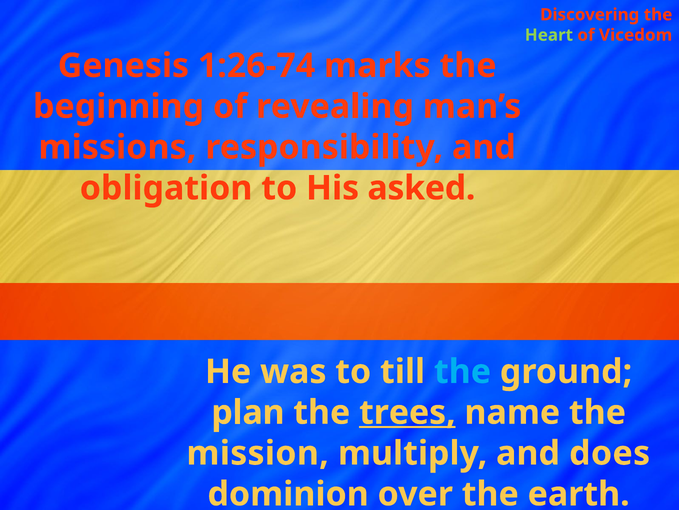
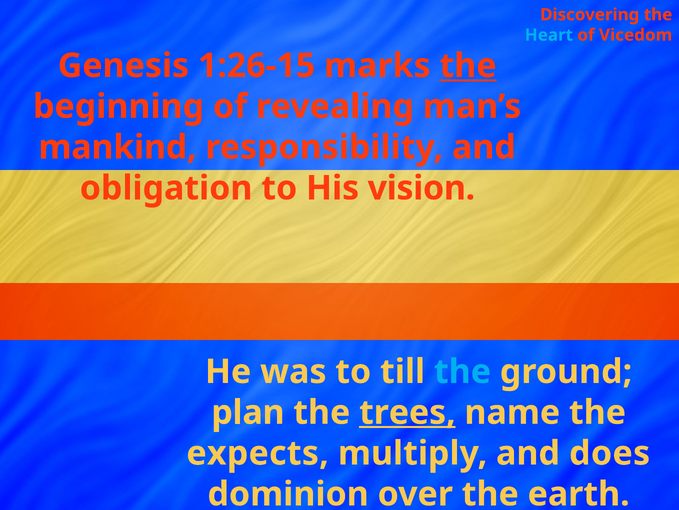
Heart colour: light green -> light blue
1:26-74: 1:26-74 -> 1:26-15
the at (468, 66) underline: none -> present
missions: missions -> mankind
asked: asked -> vision
mission: mission -> expects
